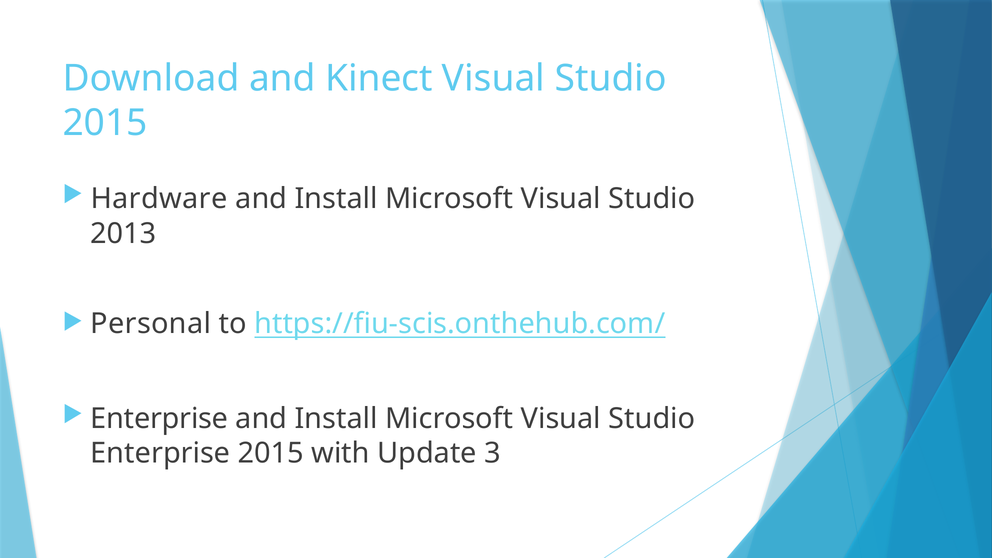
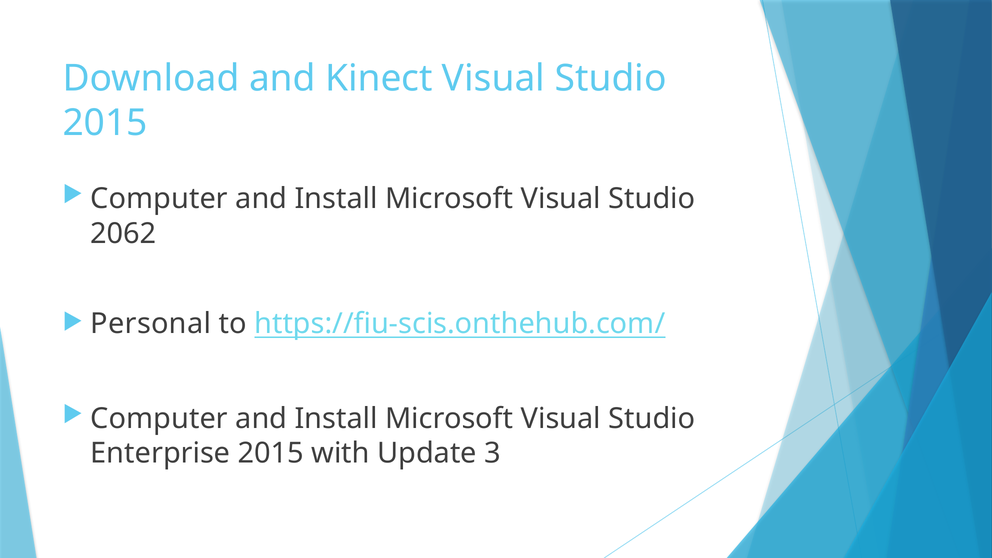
Hardware at (159, 199): Hardware -> Computer
2013: 2013 -> 2062
Enterprise at (159, 419): Enterprise -> Computer
